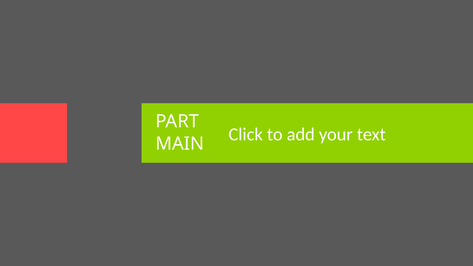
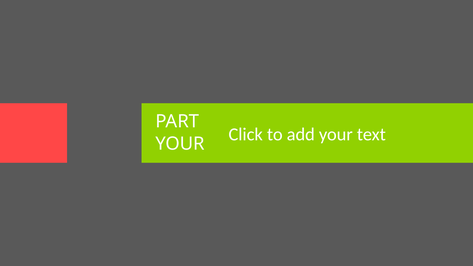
MAIN at (180, 144): MAIN -> YOUR
